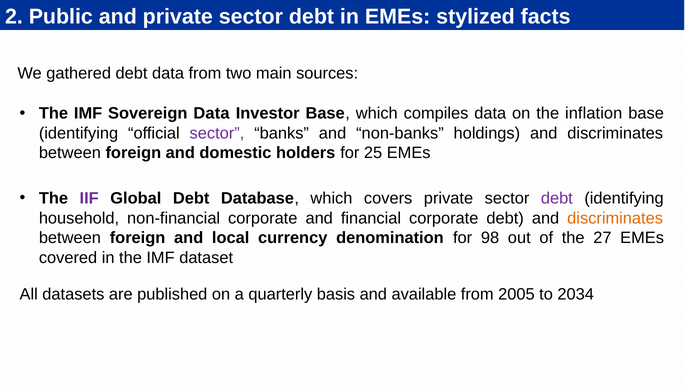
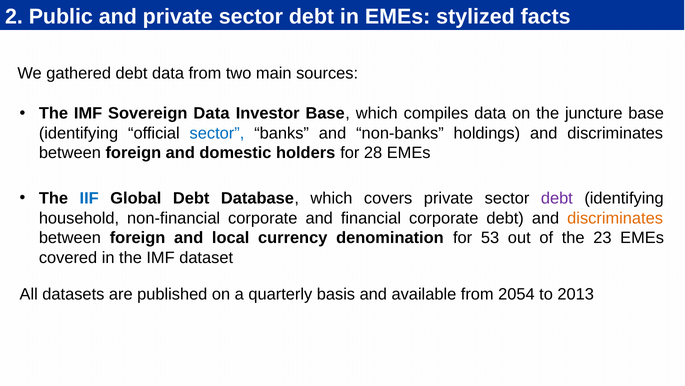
inflation: inflation -> juncture
sector at (217, 133) colour: purple -> blue
25: 25 -> 28
IIF colour: purple -> blue
98: 98 -> 53
27: 27 -> 23
2005: 2005 -> 2054
2034: 2034 -> 2013
